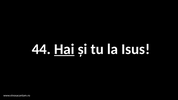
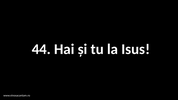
Hai underline: present -> none
